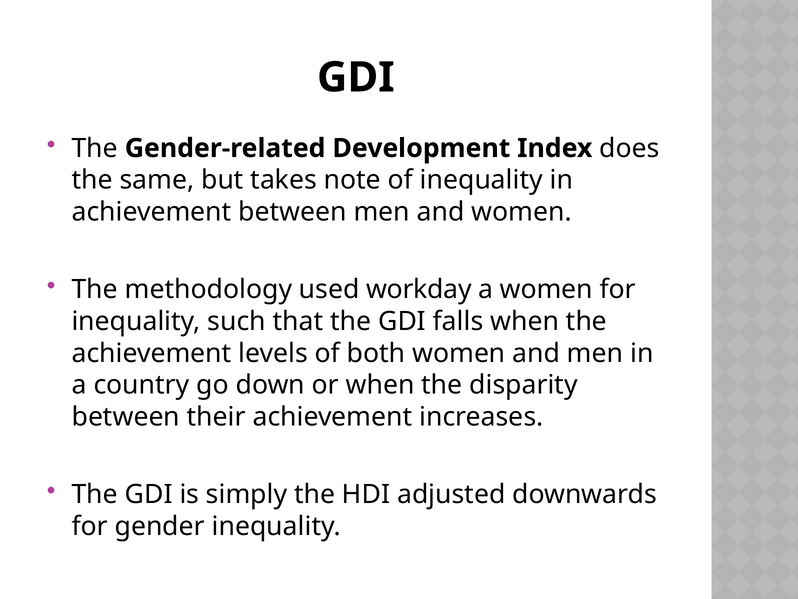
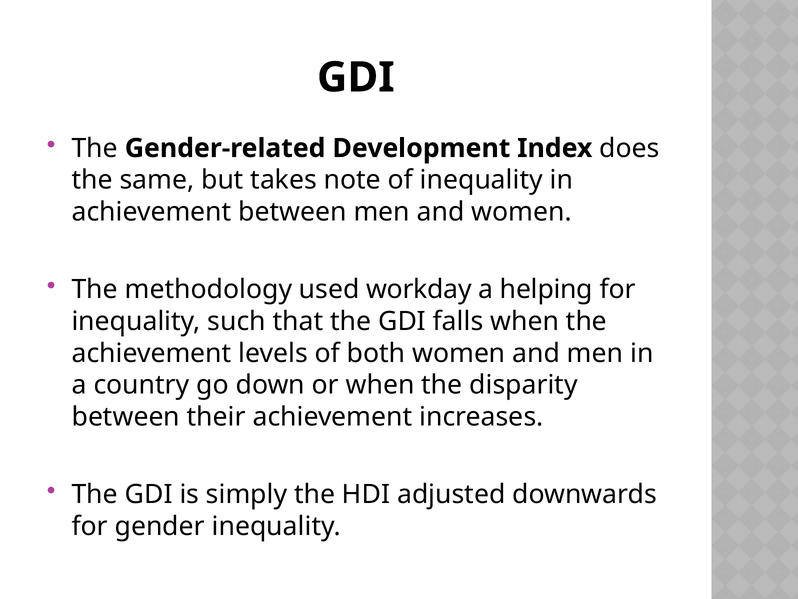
a women: women -> helping
